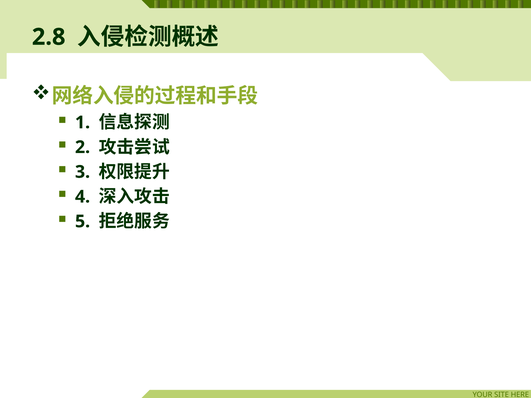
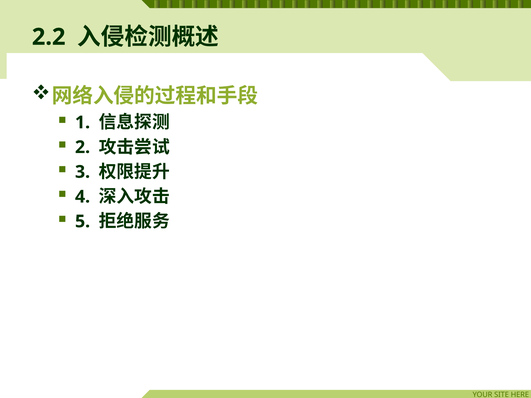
2.8: 2.8 -> 2.2
